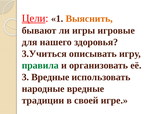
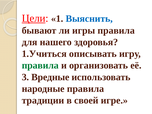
Выяснить colour: orange -> blue
игры игровые: игровые -> правила
3.Учиться: 3.Учиться -> 1.Учиться
народные вредные: вредные -> правила
